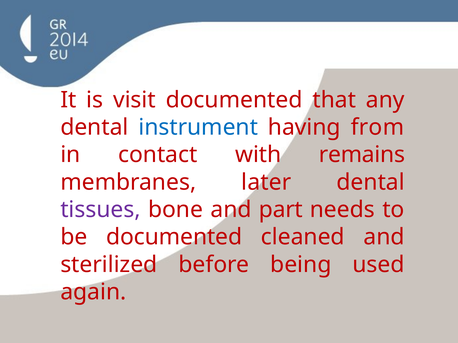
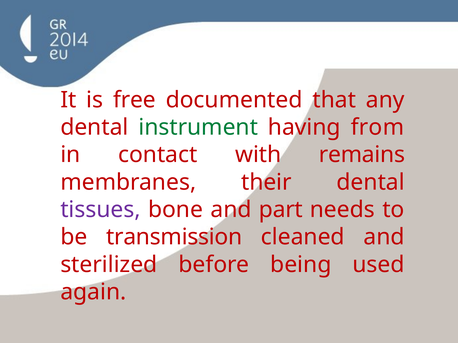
visit: visit -> free
instrument colour: blue -> green
later: later -> their
be documented: documented -> transmission
